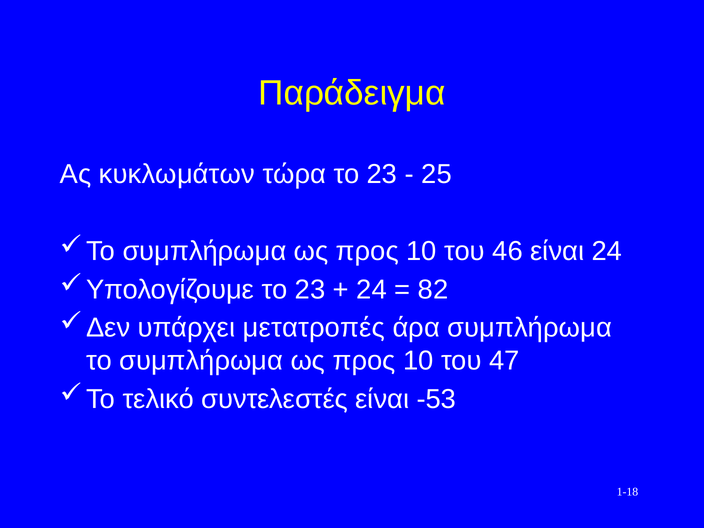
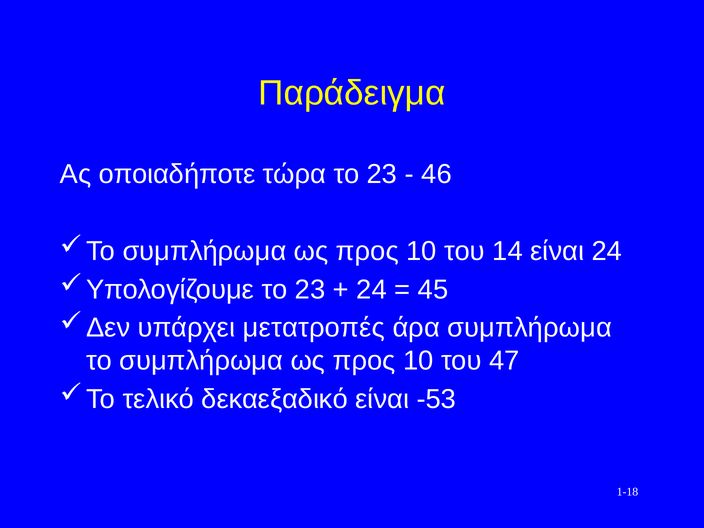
κυκλωμάτων: κυκλωμάτων -> οποιαδήποτε
25: 25 -> 46
46: 46 -> 14
82: 82 -> 45
συντελεστές: συντελεστές -> δεκαεξαδικό
